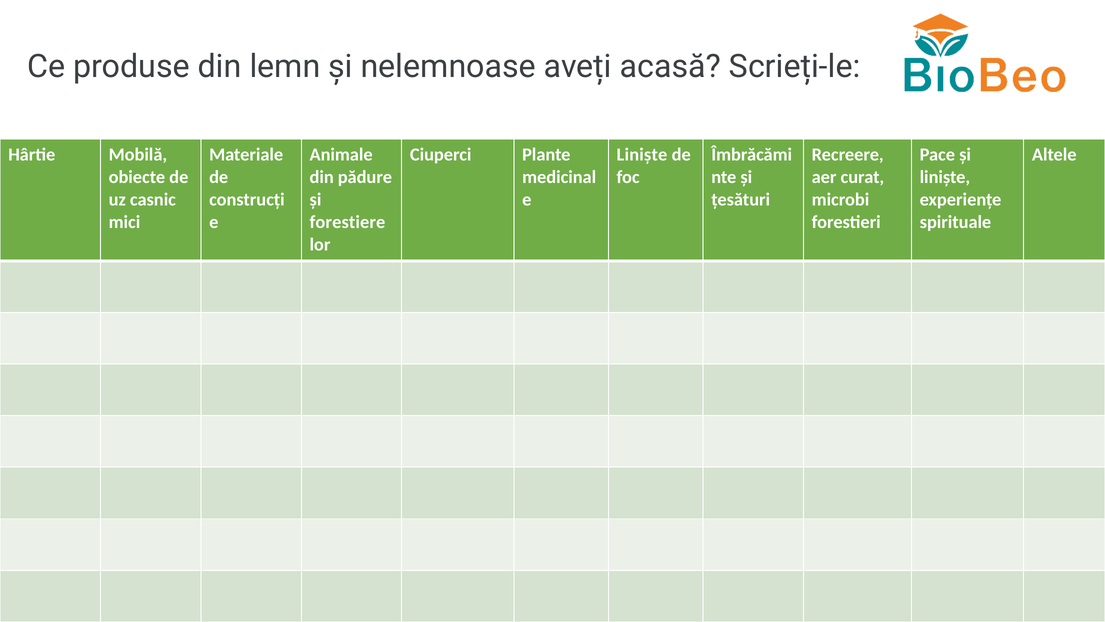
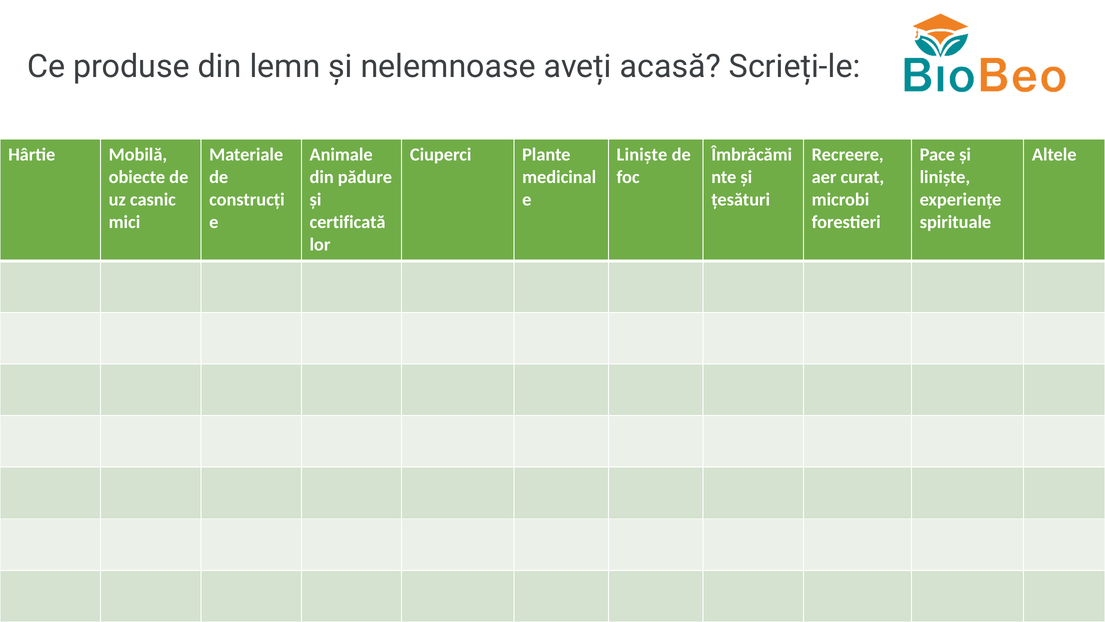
forestiere: forestiere -> certificată
